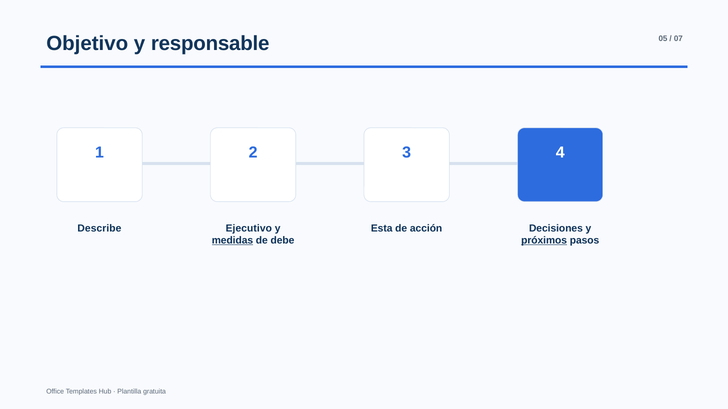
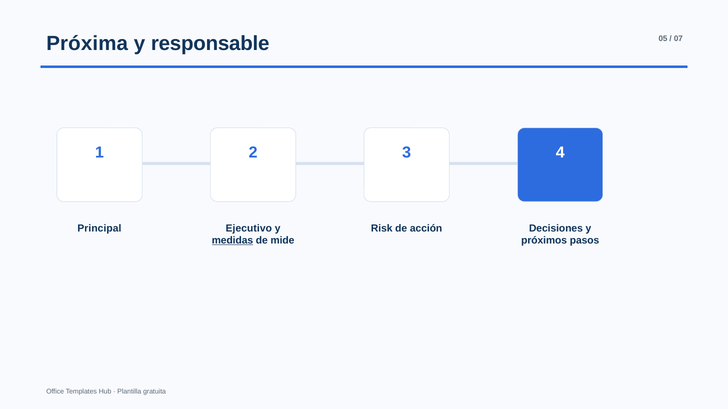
Objetivo: Objetivo -> Próxima
Describe: Describe -> Principal
Esta: Esta -> Risk
debe: debe -> mide
próximos underline: present -> none
